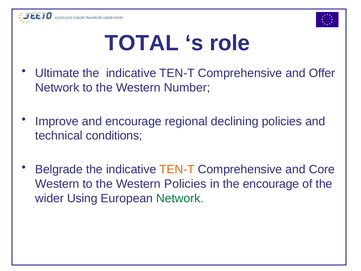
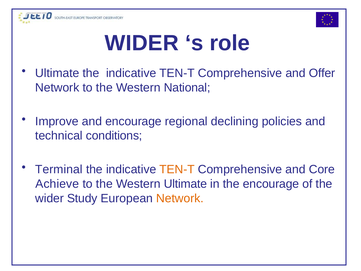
TOTAL at (142, 43): TOTAL -> WIDER
Number: Number -> National
Belgrade: Belgrade -> Terminal
Western at (57, 184): Western -> Achieve
Western Policies: Policies -> Ultimate
Using: Using -> Study
Network at (180, 198) colour: green -> orange
